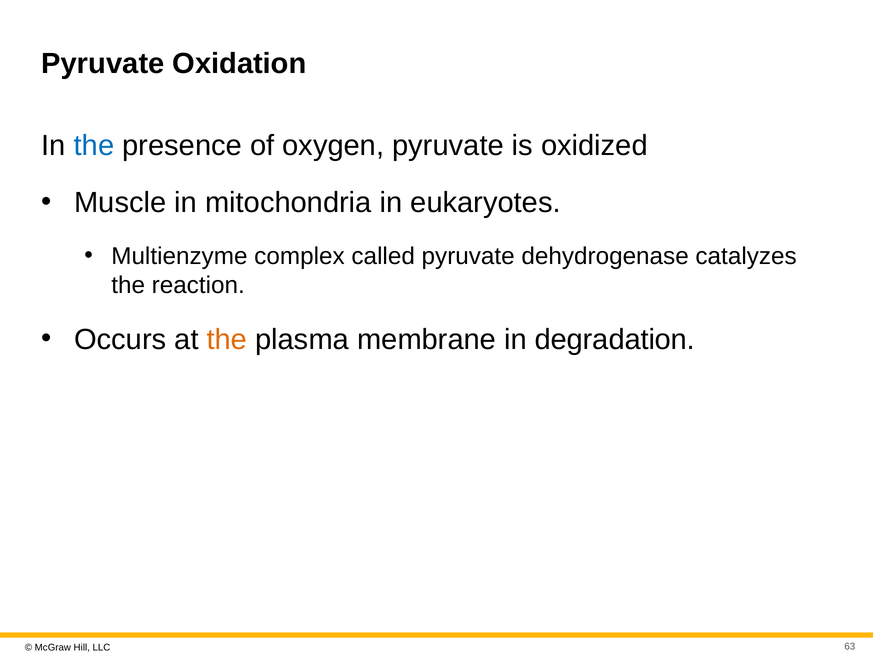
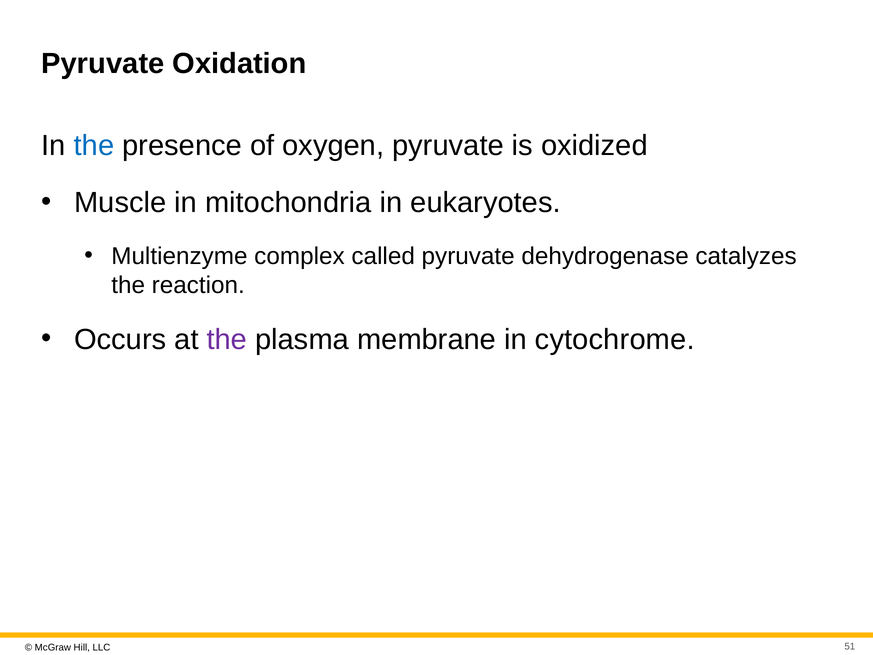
the at (227, 339) colour: orange -> purple
degradation: degradation -> cytochrome
63: 63 -> 51
